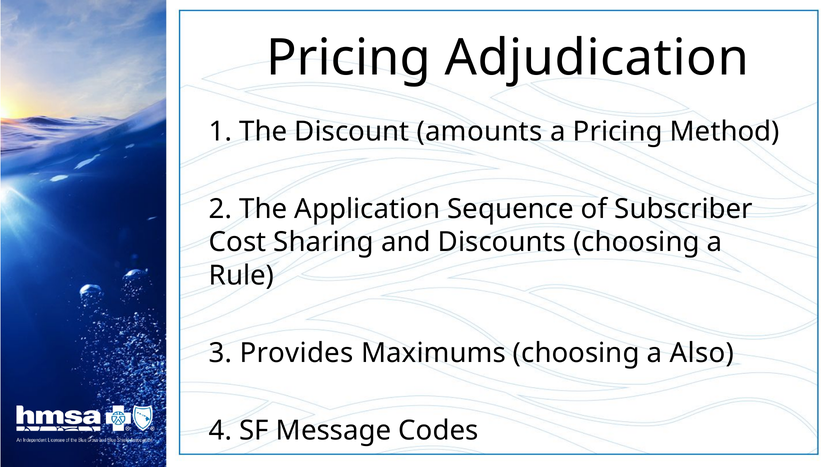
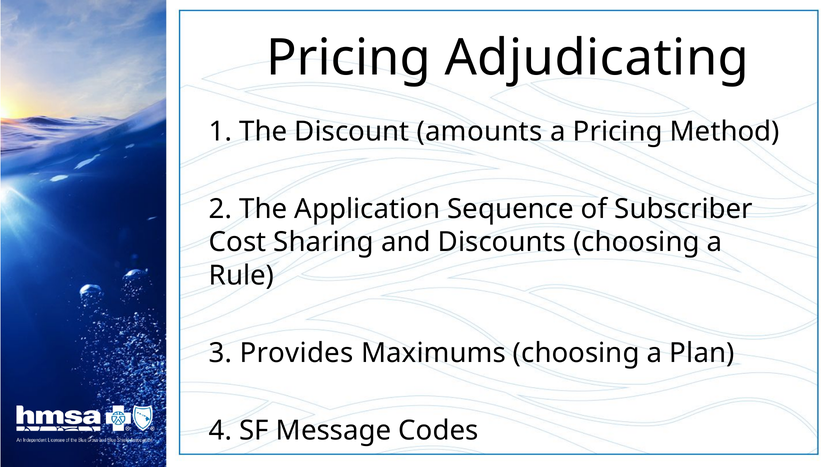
Adjudication: Adjudication -> Adjudicating
Also: Also -> Plan
